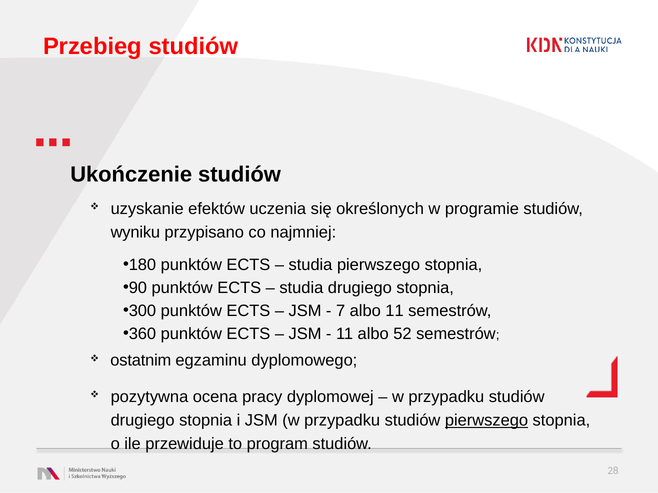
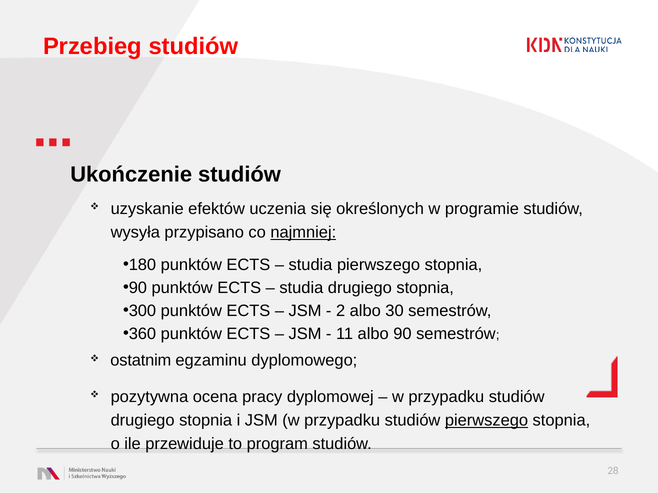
wyniku: wyniku -> wysyła
najmniej underline: none -> present
7: 7 -> 2
albo 11: 11 -> 30
52: 52 -> 90
